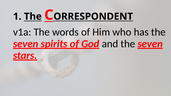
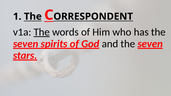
The at (42, 32) underline: none -> present
